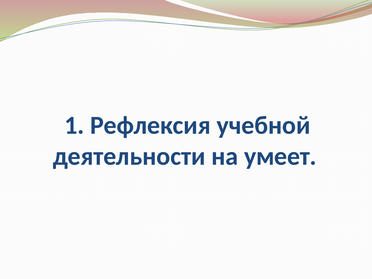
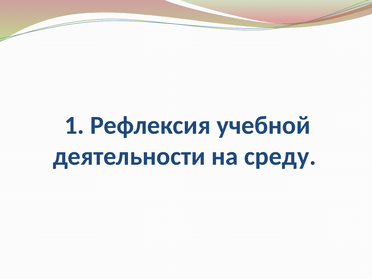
умеет: умеет -> среду
